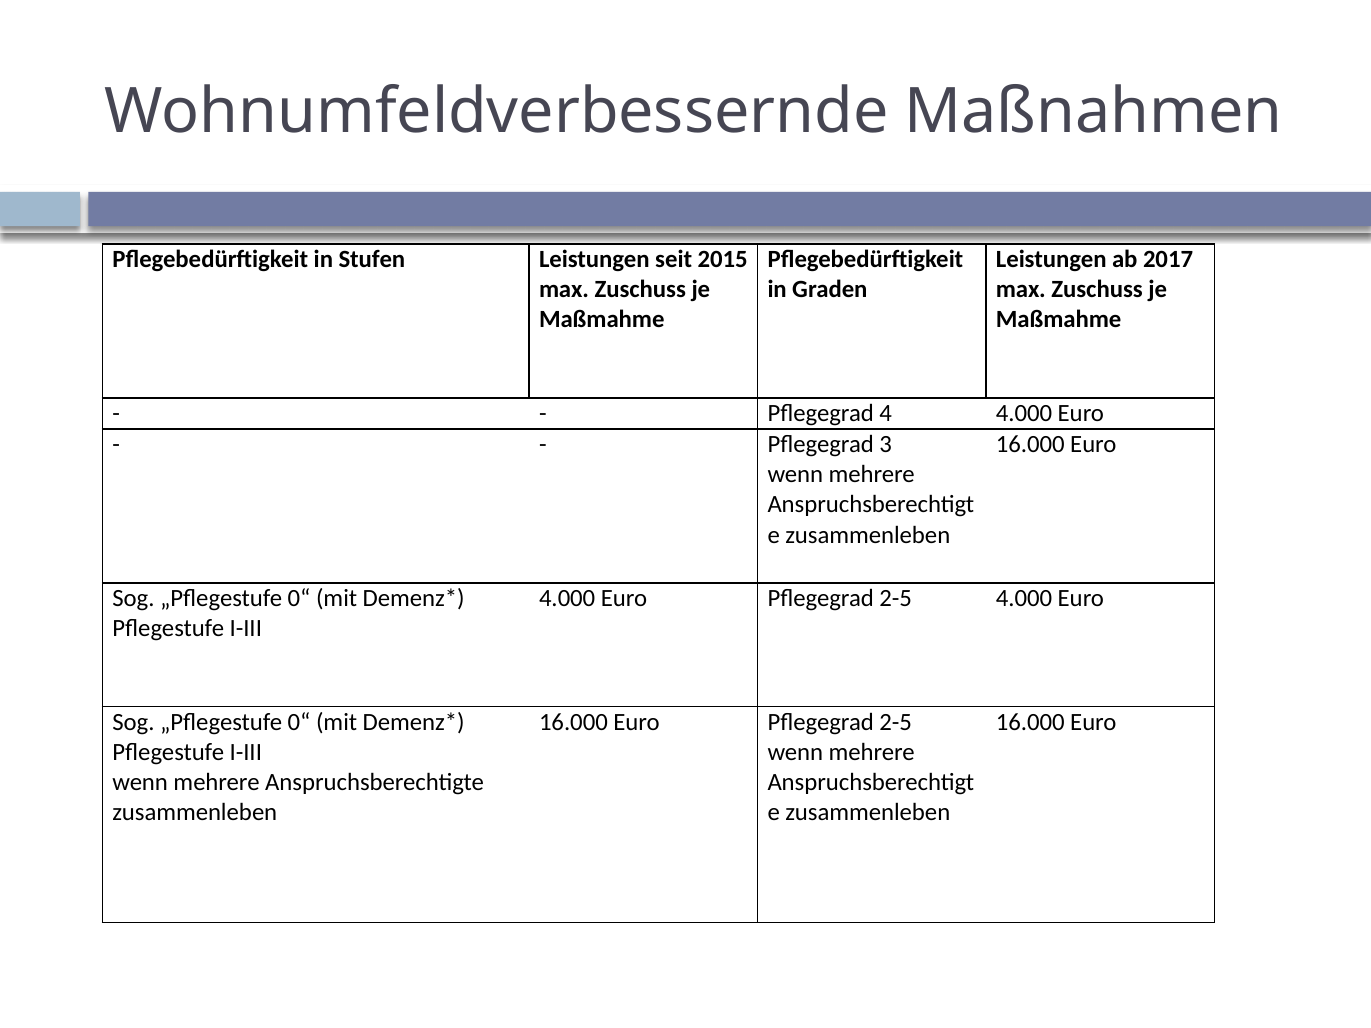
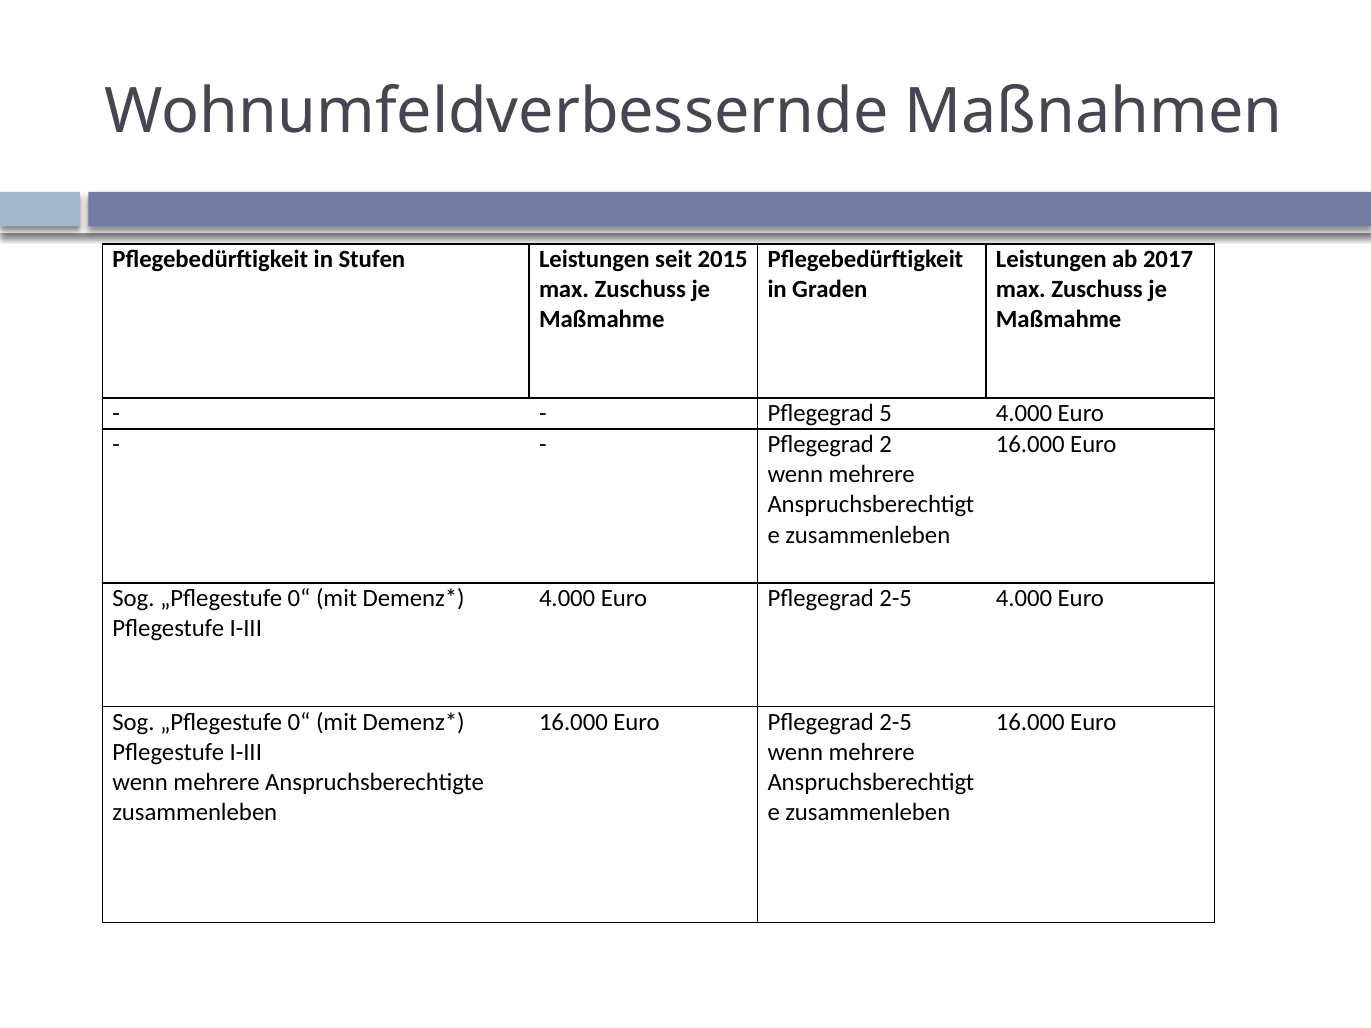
4: 4 -> 5
3: 3 -> 2
